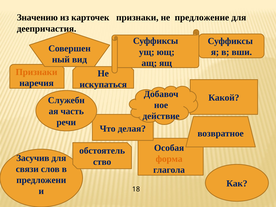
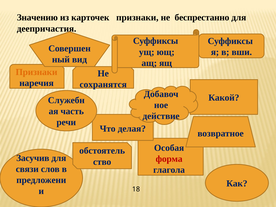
предложение: предложение -> беспрестанно
искупаться: искупаться -> сохранятся
форма colour: orange -> red
